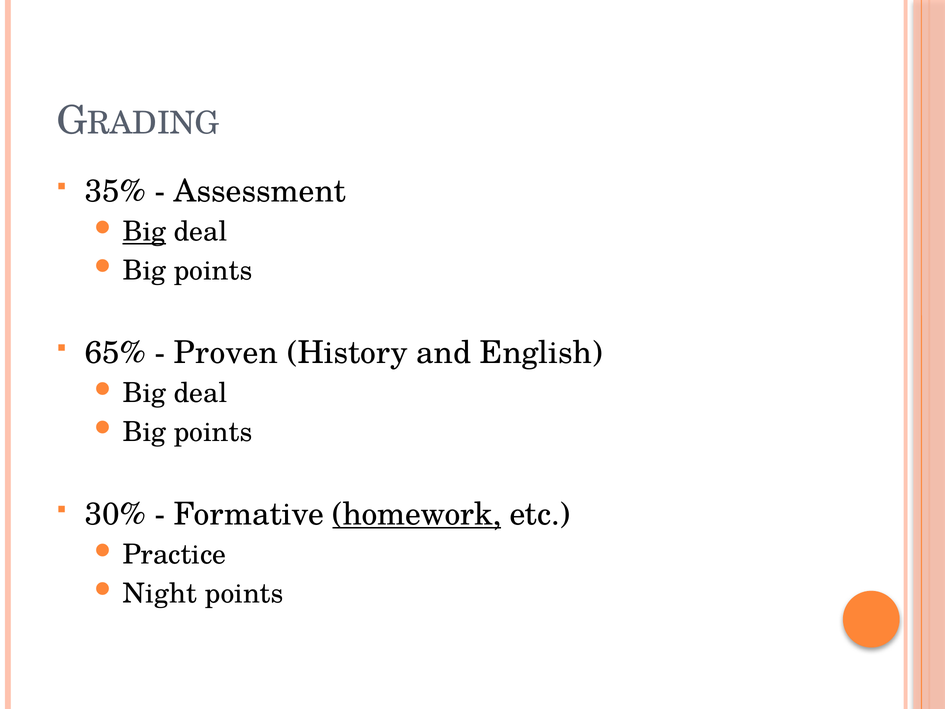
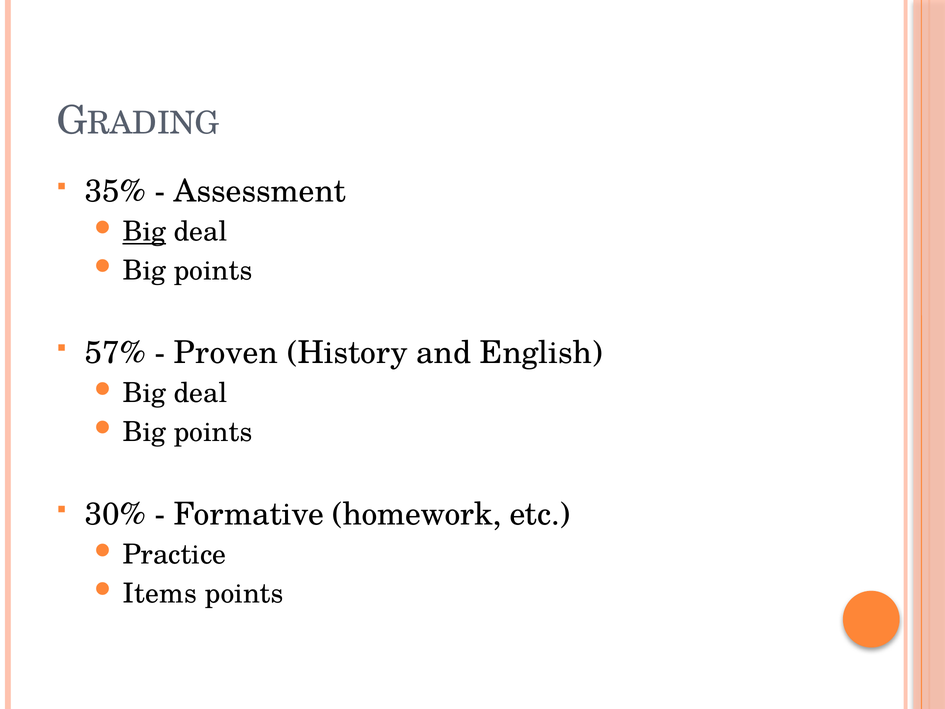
65%: 65% -> 57%
homework underline: present -> none
Night: Night -> Items
